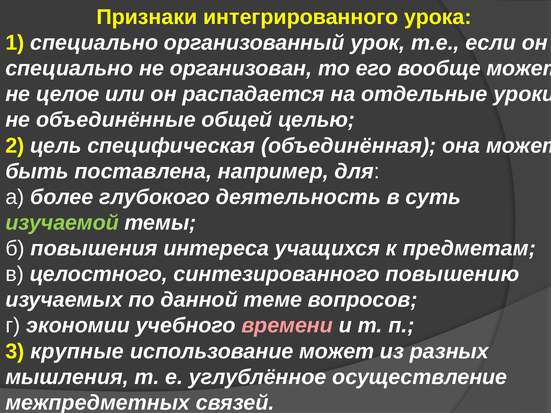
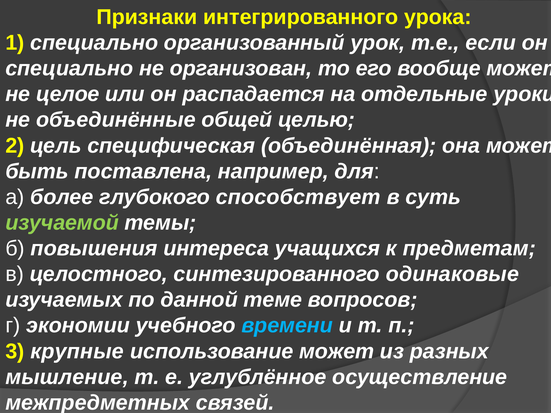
деятельность: деятельность -> способствует
повышению: повышению -> одинаковые
времени colour: pink -> light blue
мышления: мышления -> мышление
